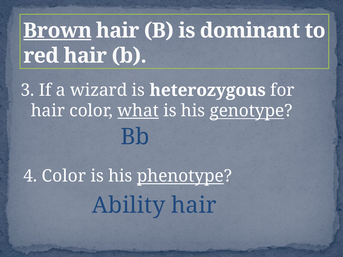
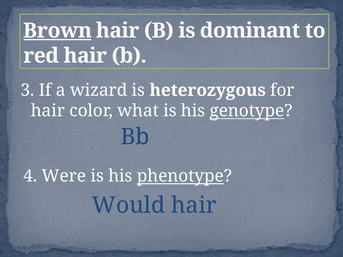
what underline: present -> none
4 Color: Color -> Were
Ability: Ability -> Would
